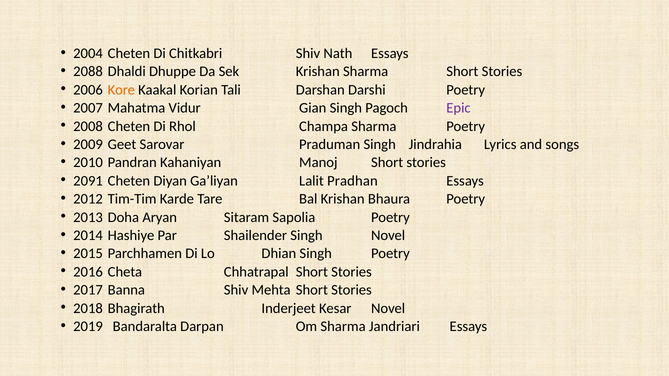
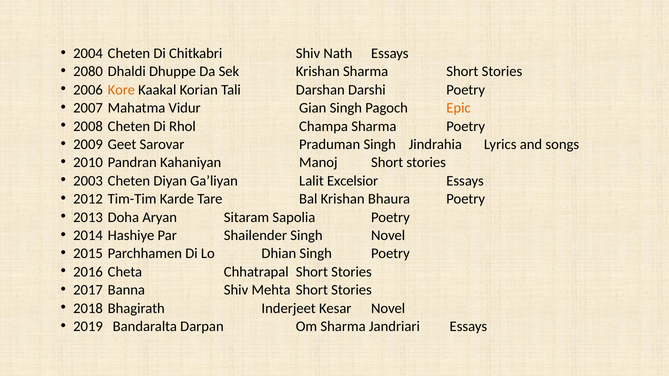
2088: 2088 -> 2080
Epic colour: purple -> orange
2091: 2091 -> 2003
Pradhan: Pradhan -> Excelsior
